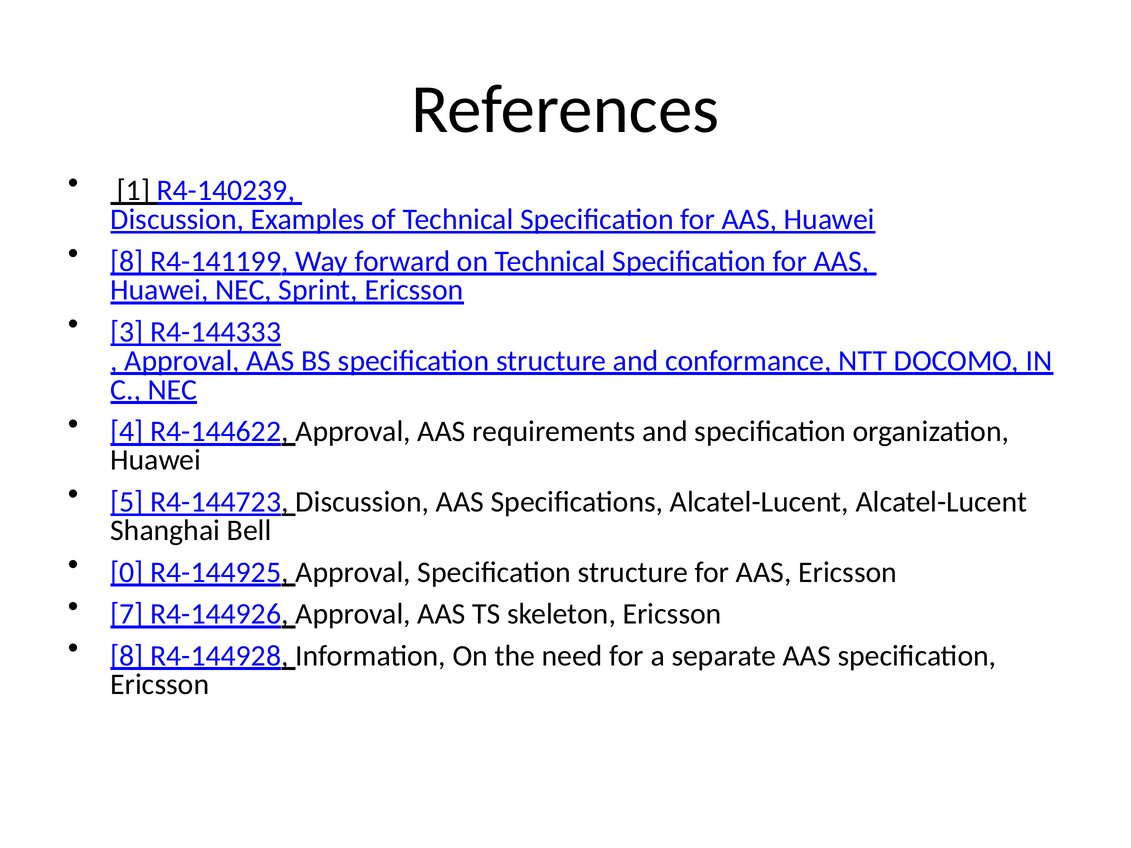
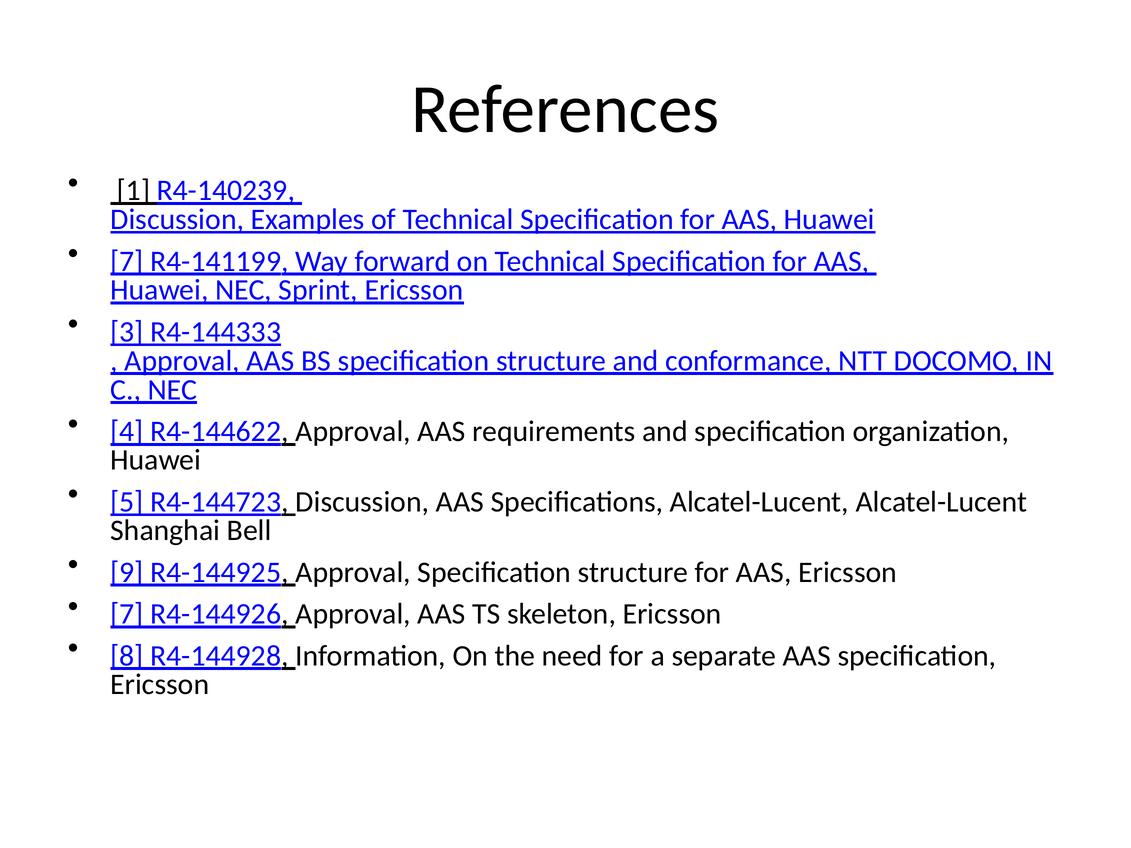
8 at (127, 261): 8 -> 7
0: 0 -> 9
